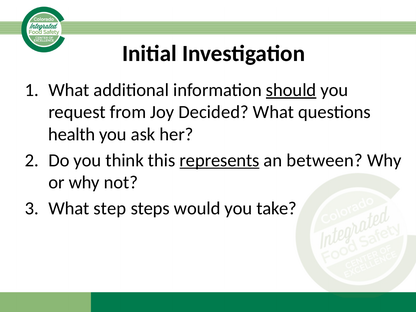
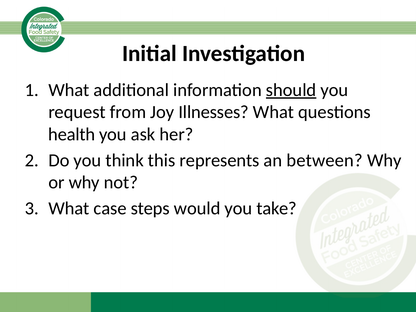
Decided: Decided -> Illnesses
represents underline: present -> none
step: step -> case
